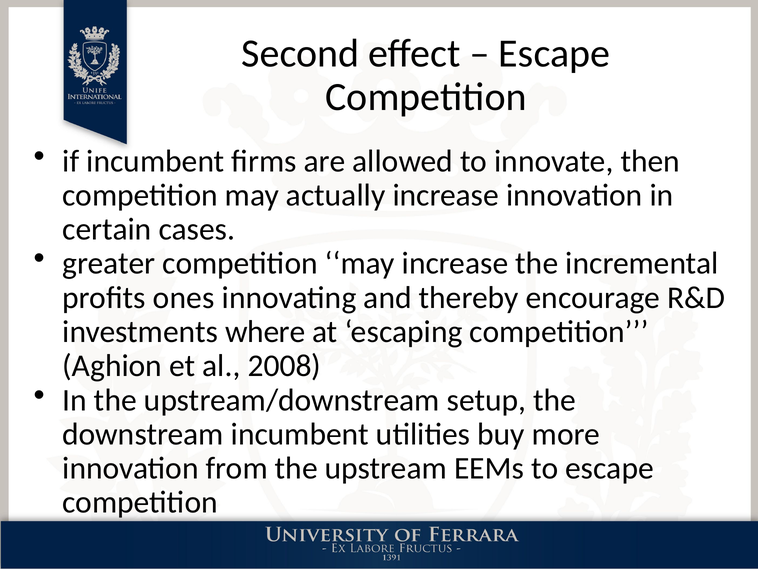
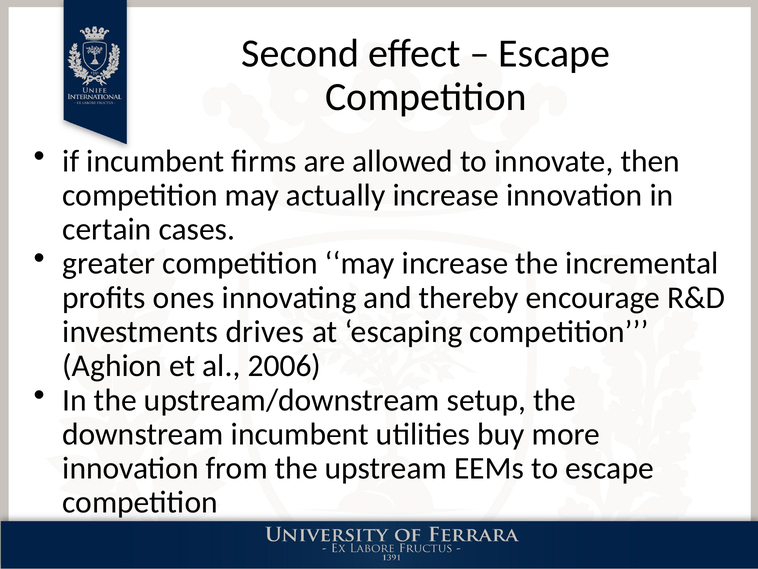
where: where -> drives
2008: 2008 -> 2006
